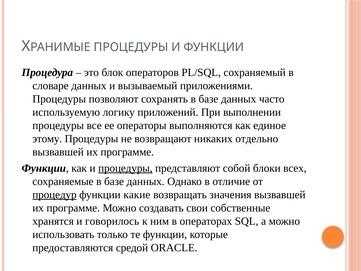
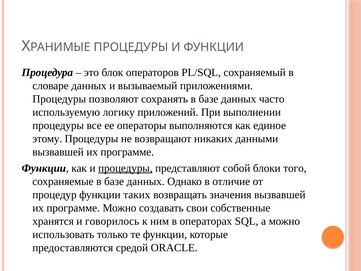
отдельно: отдельно -> данными
всех: всех -> того
процедур underline: present -> none
какие: какие -> таких
